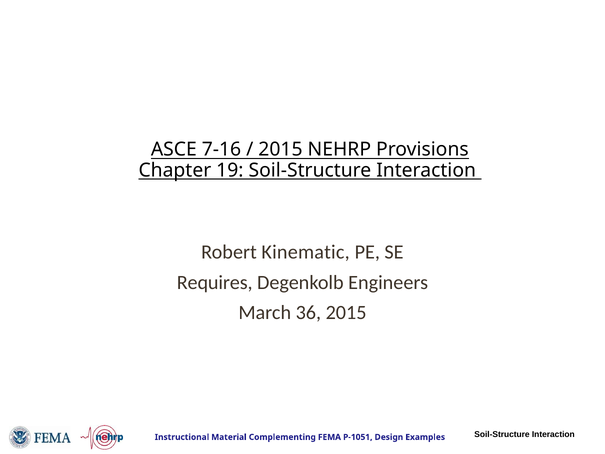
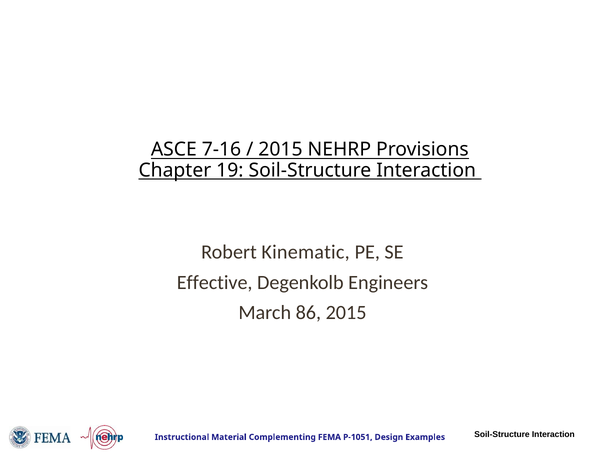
Requires: Requires -> Effective
36: 36 -> 86
